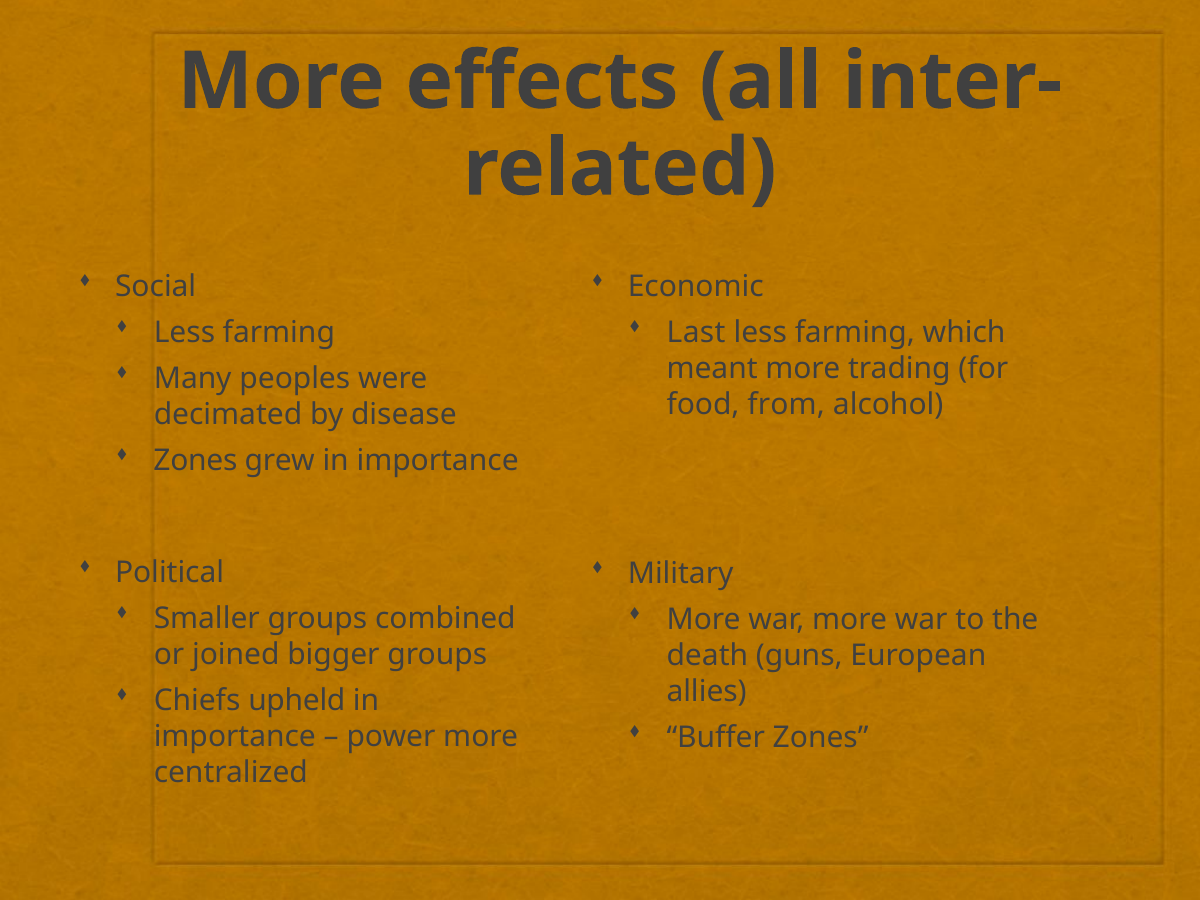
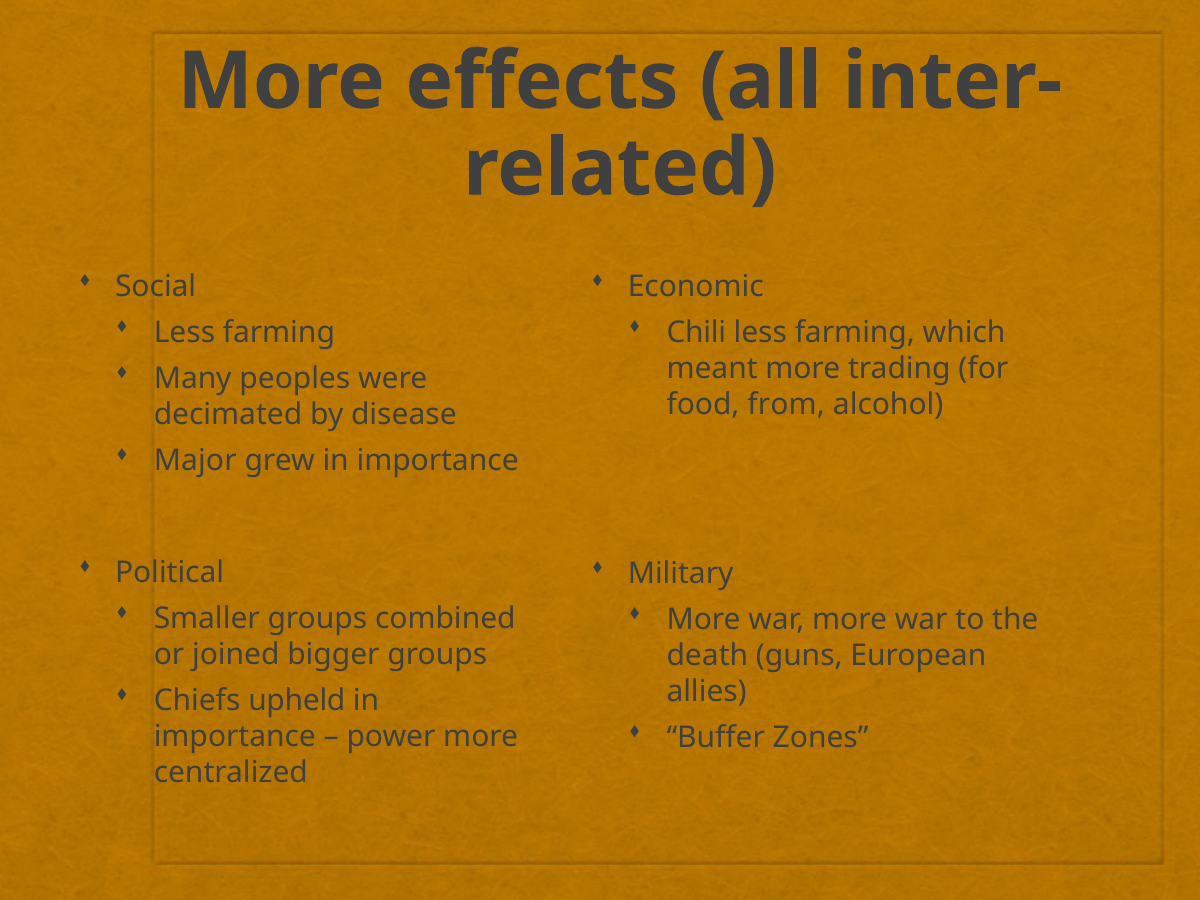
Last: Last -> Chili
Zones at (195, 461): Zones -> Major
